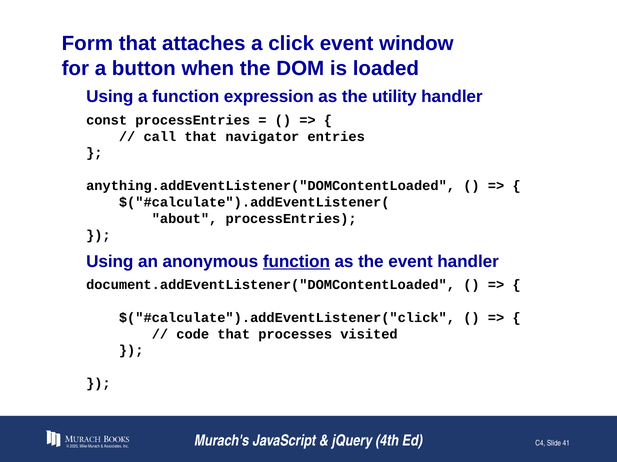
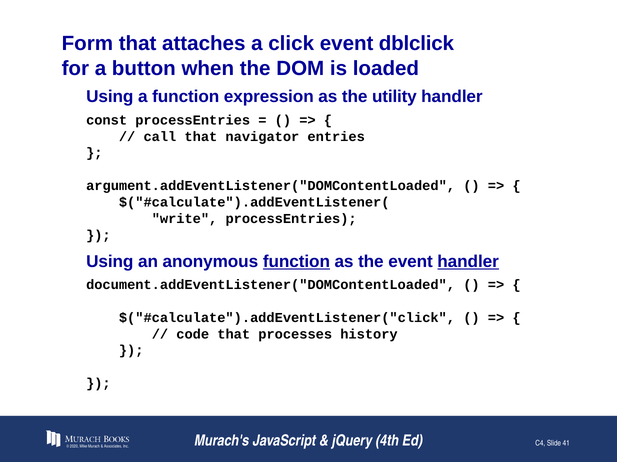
window: window -> dblclick
anything.addEventListener("DOMContentLoaded: anything.addEventListener("DOMContentLoaded -> argument.addEventListener("DOMContentLoaded
about: about -> write
handler at (468, 262) underline: none -> present
visited: visited -> history
